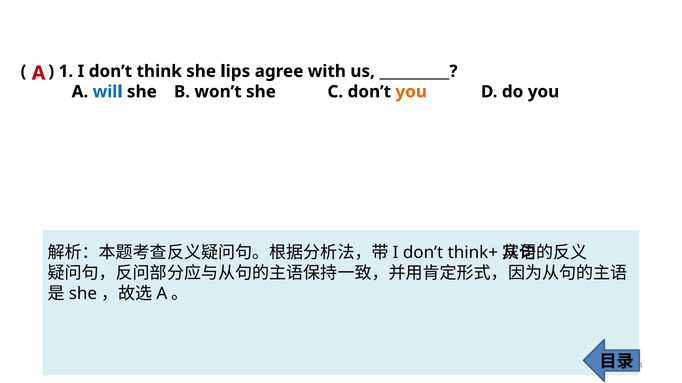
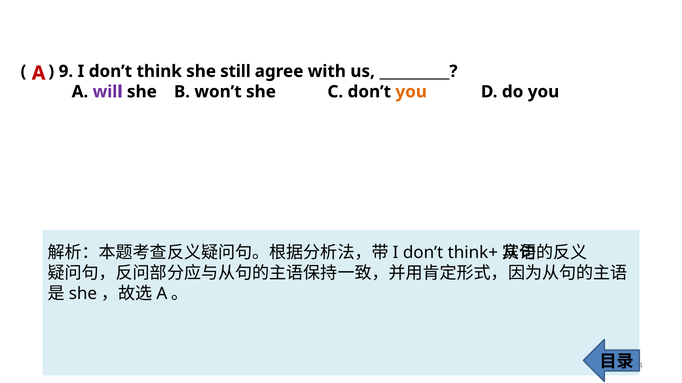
1: 1 -> 9
lips: lips -> still
will colour: blue -> purple
